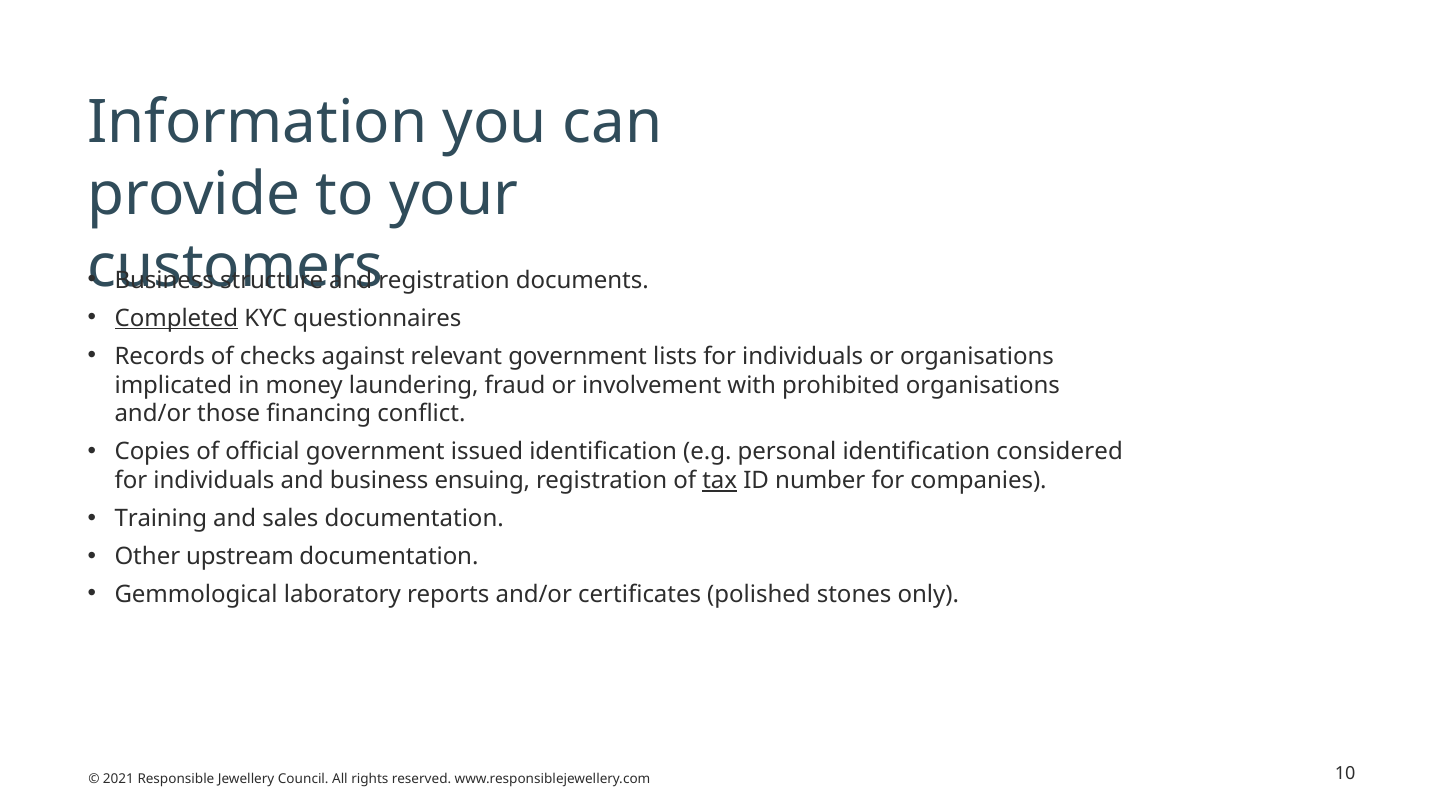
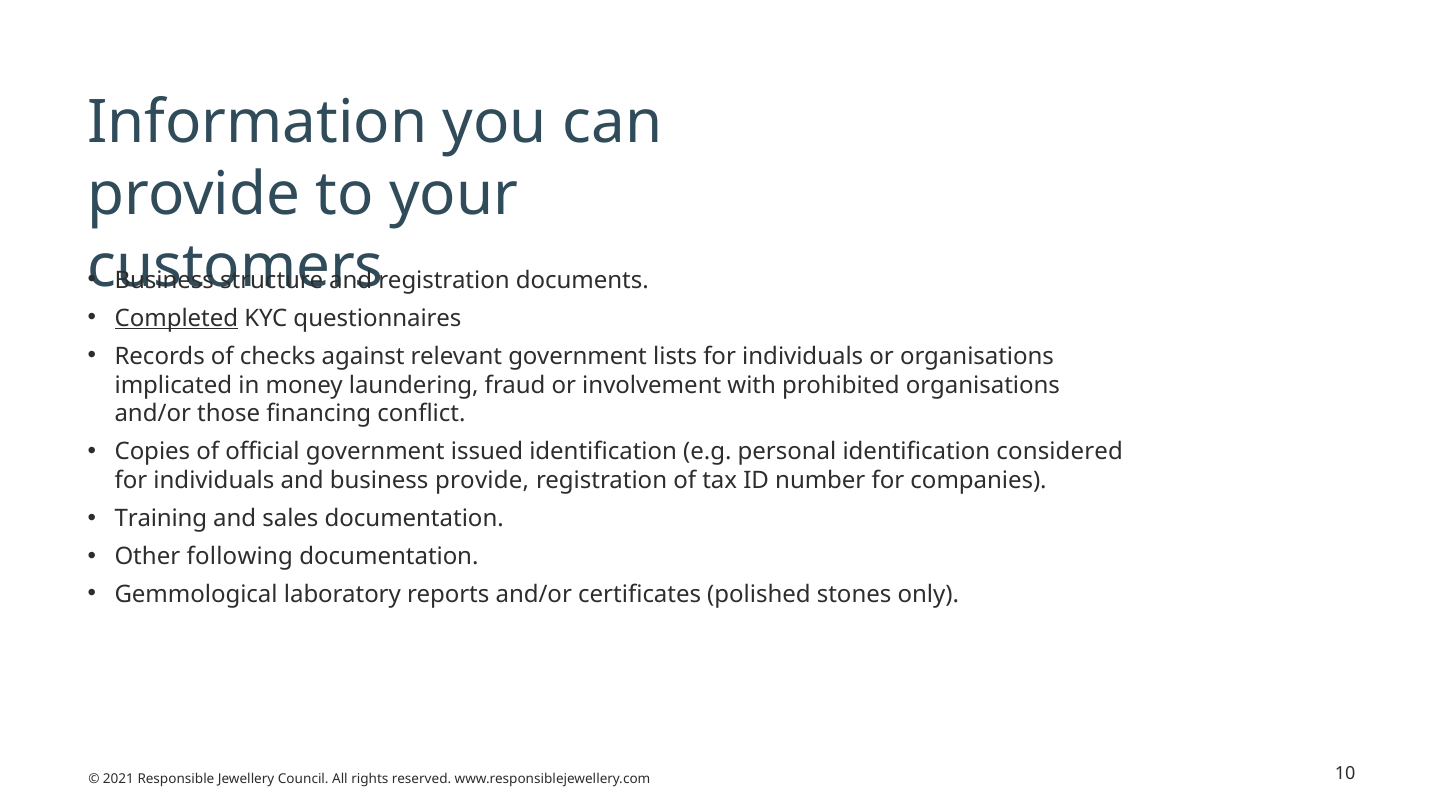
business ensuing: ensuing -> provide
tax underline: present -> none
upstream: upstream -> following
